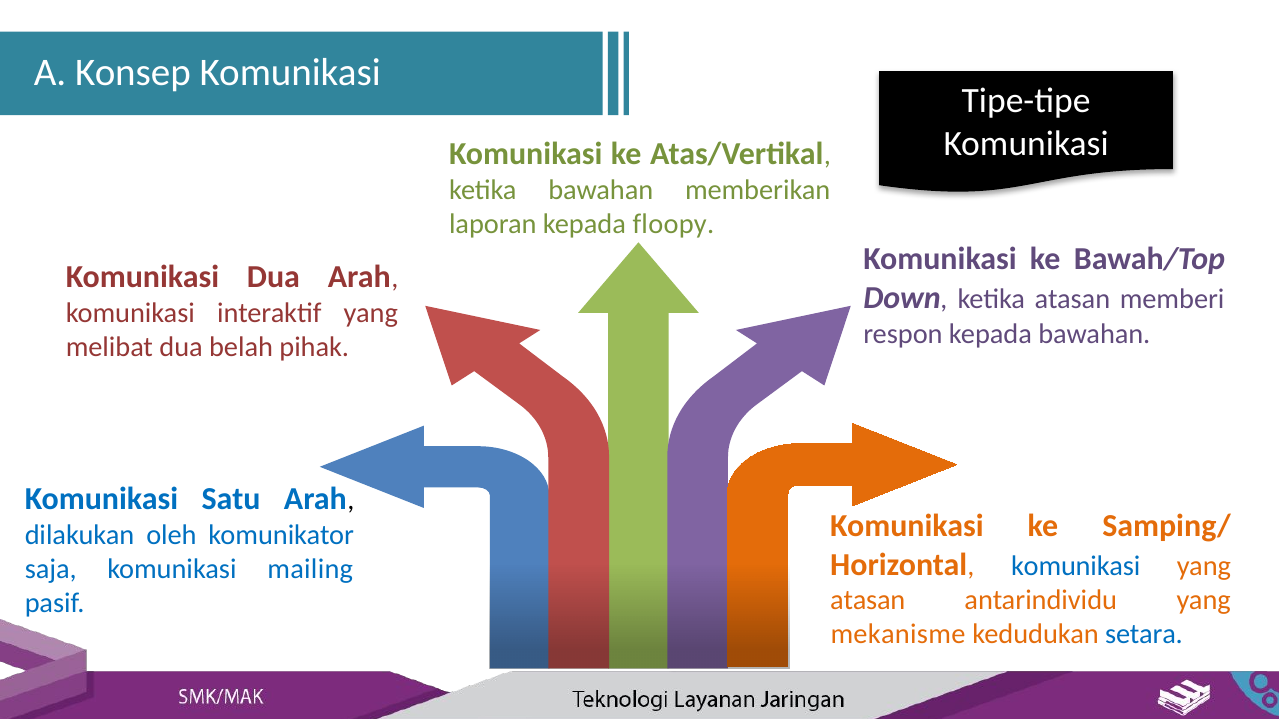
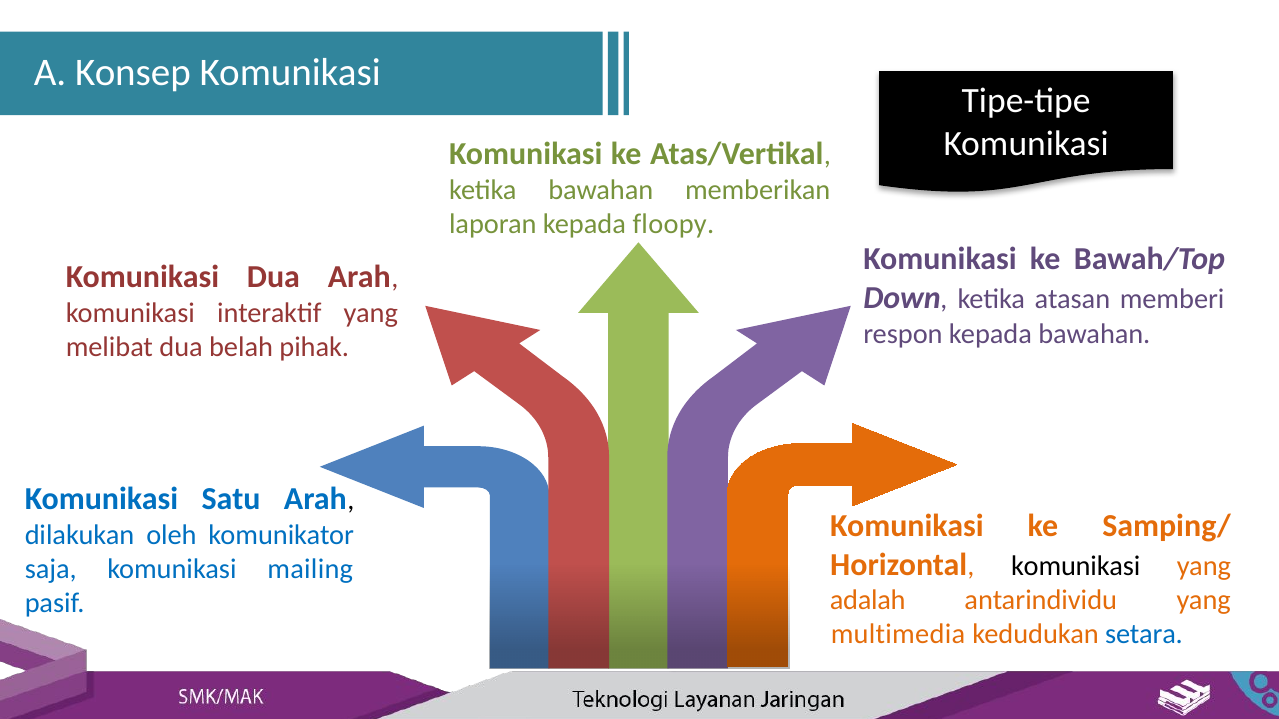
komunikasi at (1076, 566) colour: blue -> black
atasan at (868, 601): atasan -> adalah
mekanisme: mekanisme -> multimedia
